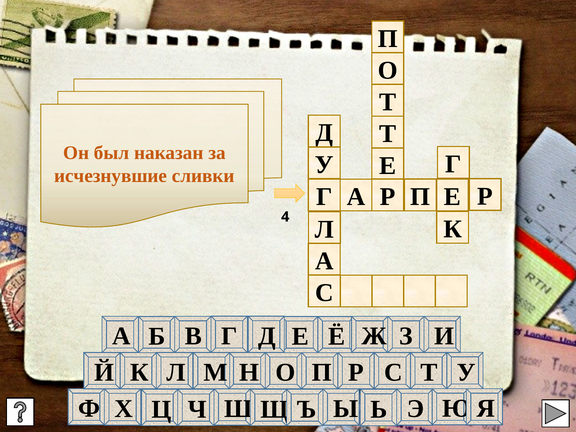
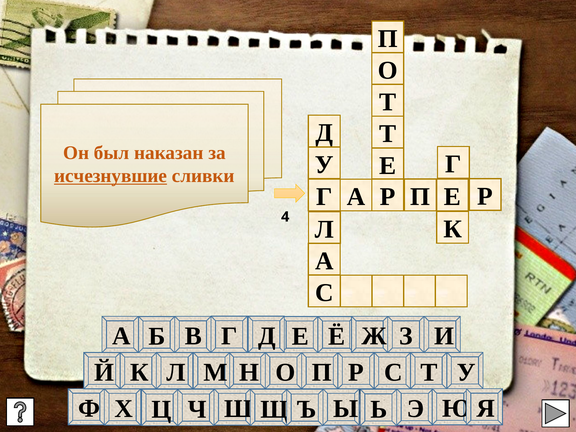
исчезнувшие underline: none -> present
